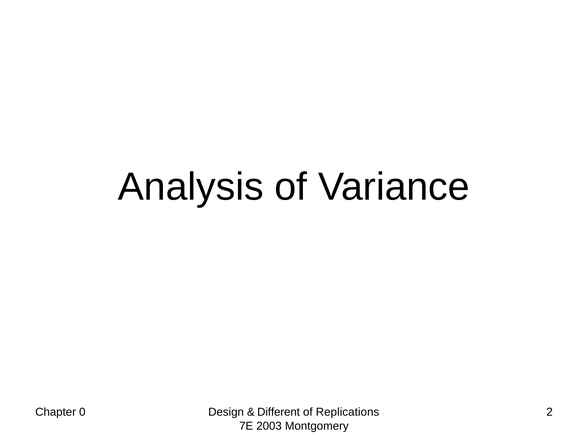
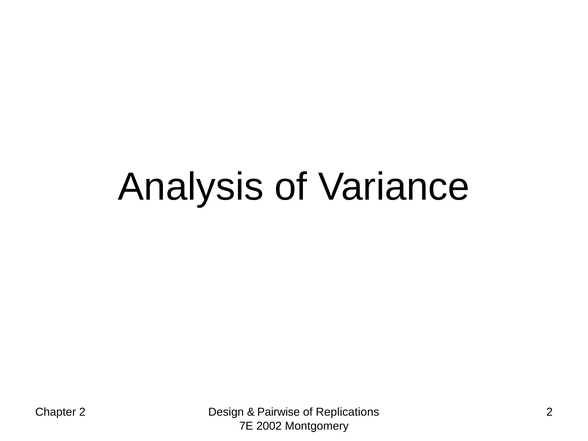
Chapter 0: 0 -> 2
Different: Different -> Pairwise
2003: 2003 -> 2002
